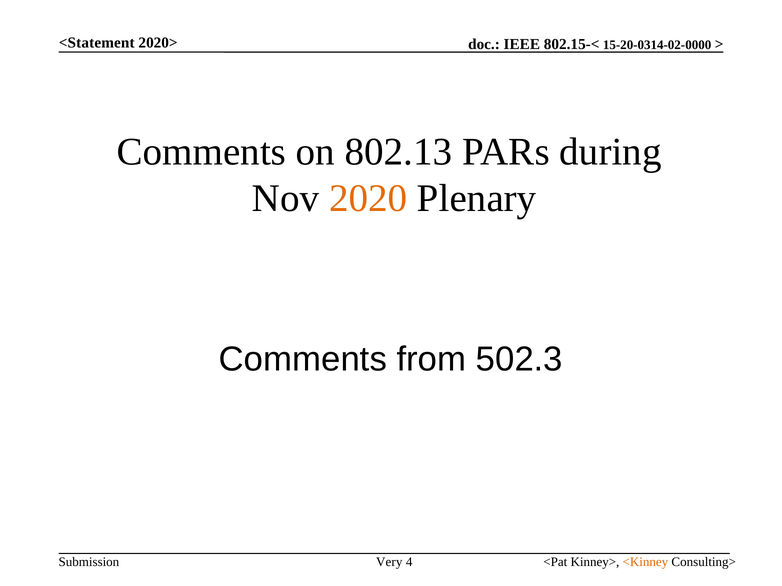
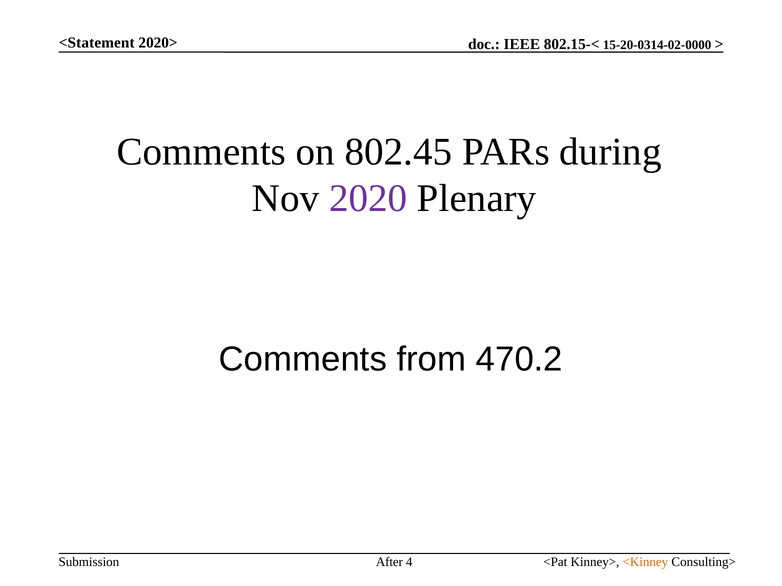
802.13: 802.13 -> 802.45
2020 colour: orange -> purple
502.3: 502.3 -> 470.2
Very: Very -> After
